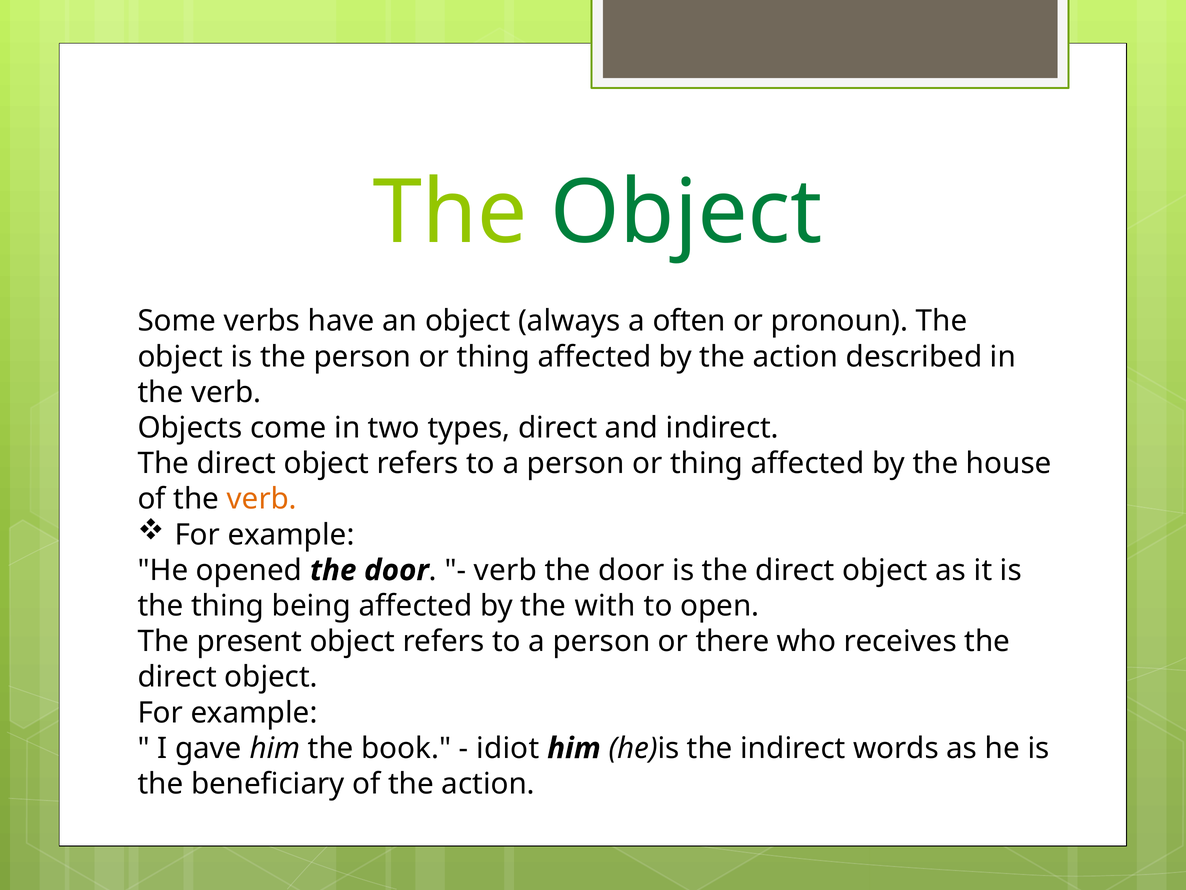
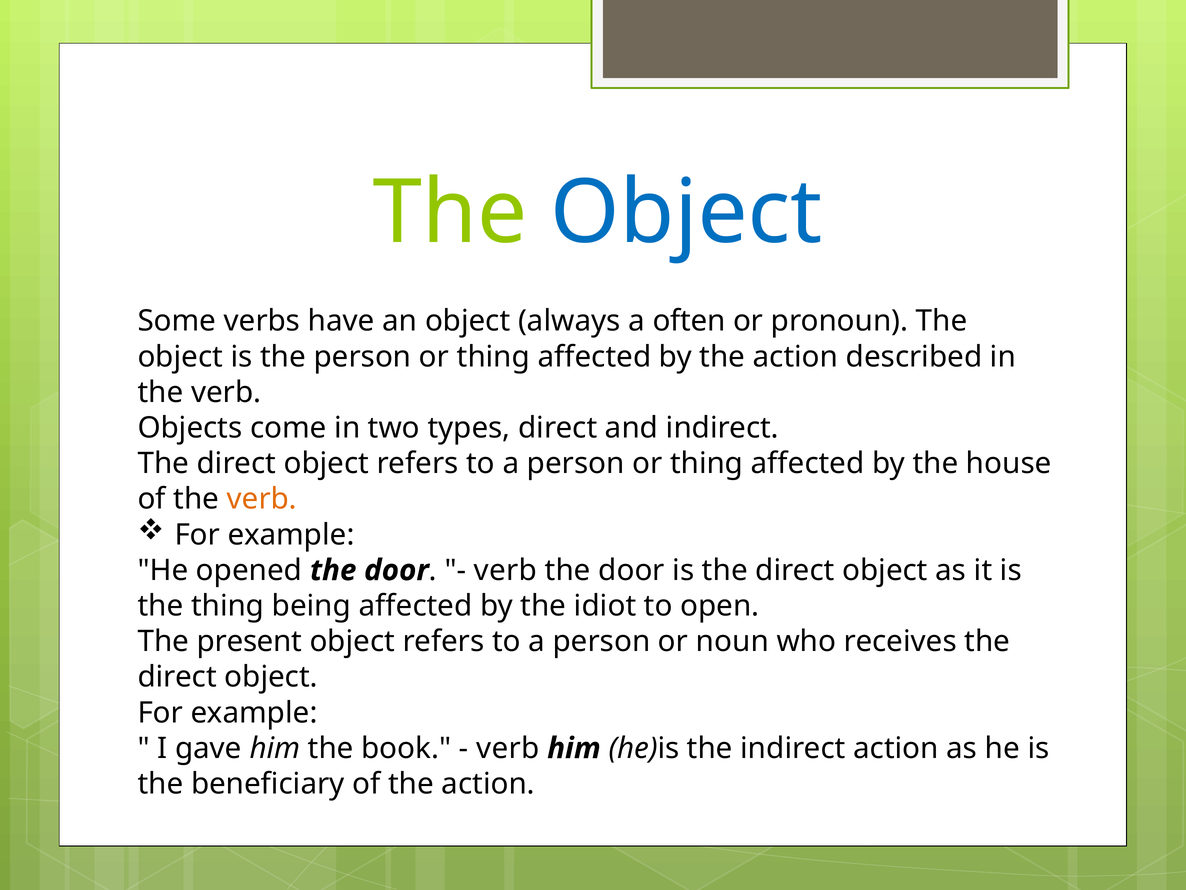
Object at (686, 213) colour: green -> blue
with: with -> idiot
there: there -> noun
idiot at (508, 748): idiot -> verb
indirect words: words -> action
